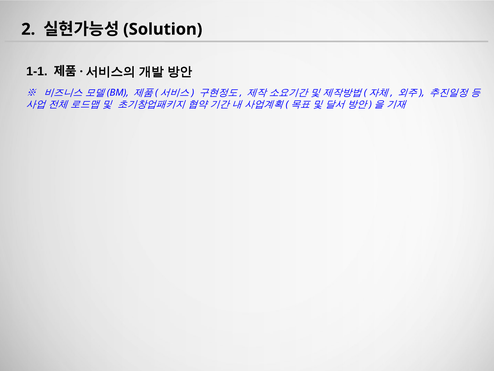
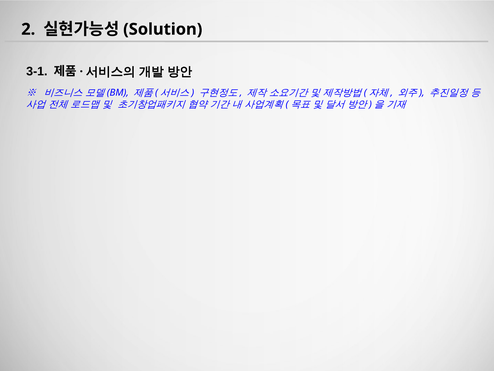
1-1: 1-1 -> 3-1
